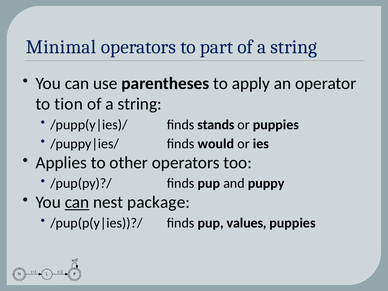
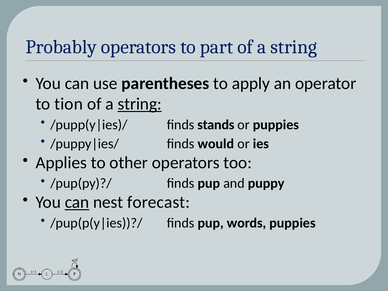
Minimal: Minimal -> Probably
string at (140, 104) underline: none -> present
package: package -> forecast
values: values -> words
